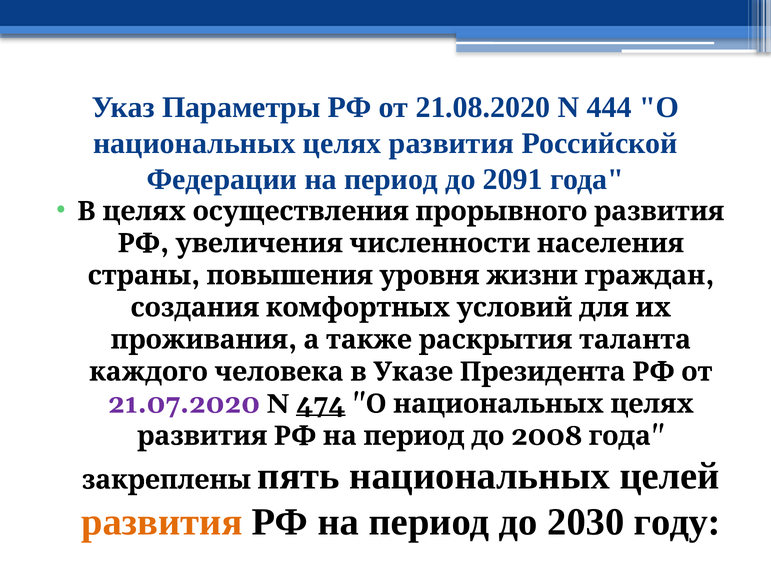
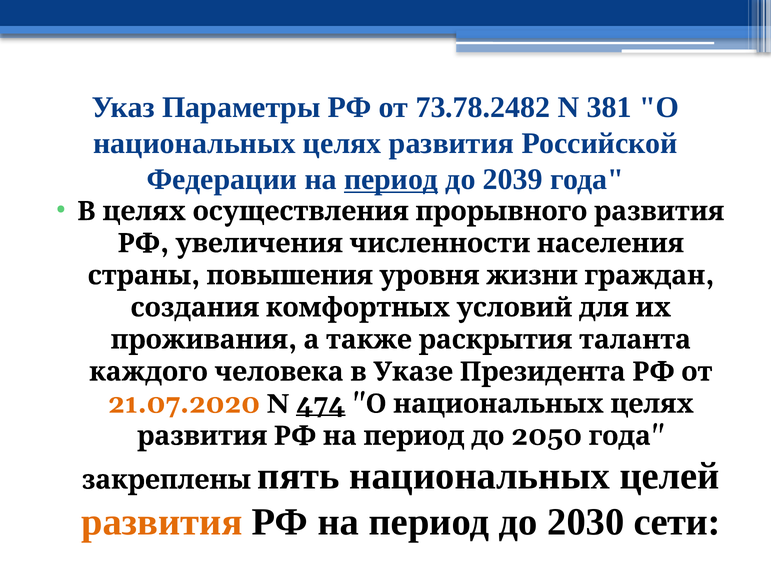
21.08.2020: 21.08.2020 -> 73.78.2482
444: 444 -> 381
период at (391, 179) underline: none -> present
2091: 2091 -> 2039
21.07.2020 colour: purple -> orange
2008: 2008 -> 2050
году: году -> сети
